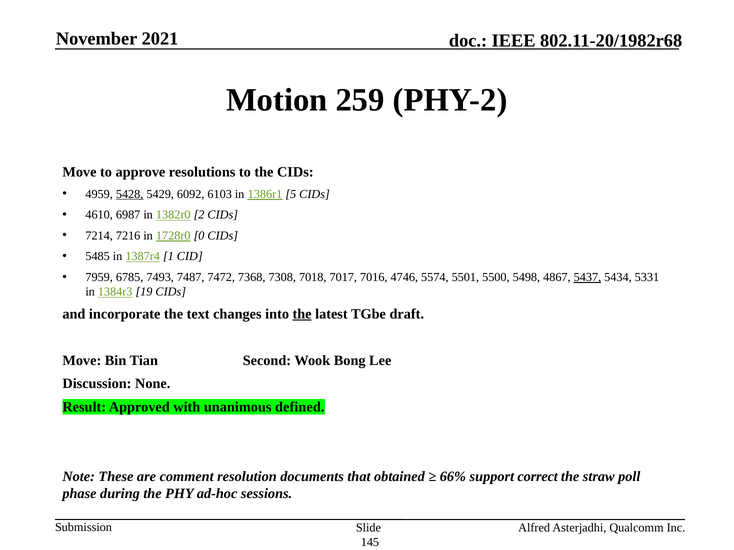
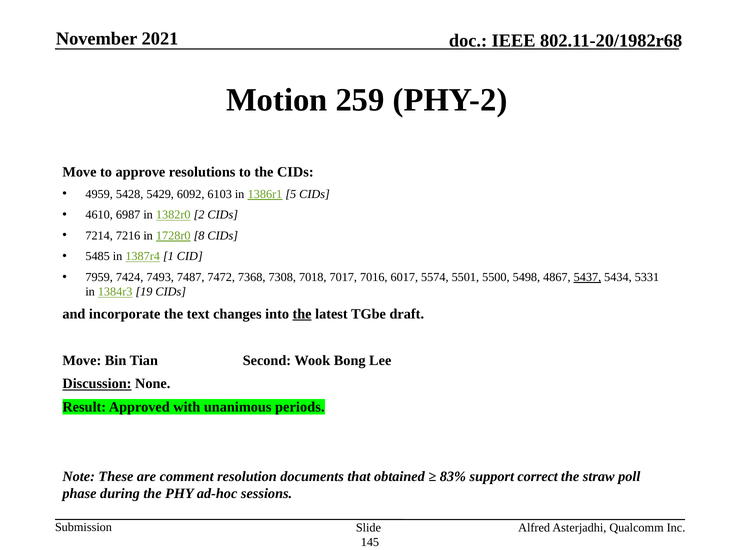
5428 underline: present -> none
0: 0 -> 8
6785: 6785 -> 7424
4746: 4746 -> 6017
Discussion underline: none -> present
defined: defined -> periods
66%: 66% -> 83%
